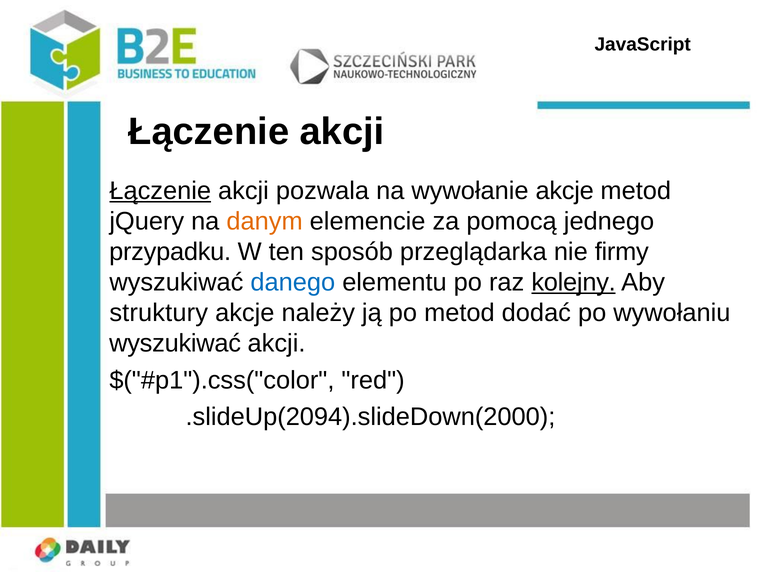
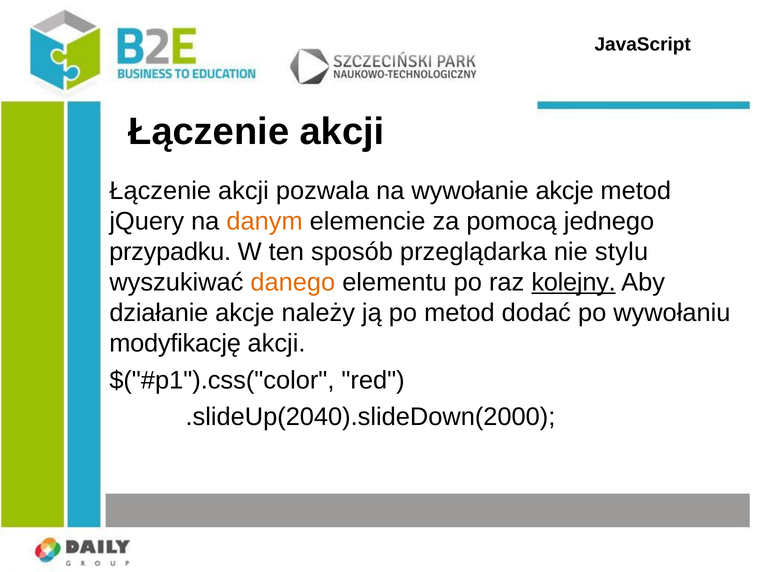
Łączenie at (160, 191) underline: present -> none
firmy: firmy -> stylu
danego colour: blue -> orange
struktury: struktury -> działanie
wyszukiwać at (175, 343): wyszukiwać -> modyfikację
.slideUp(2094).slideDown(2000: .slideUp(2094).slideDown(2000 -> .slideUp(2040).slideDown(2000
